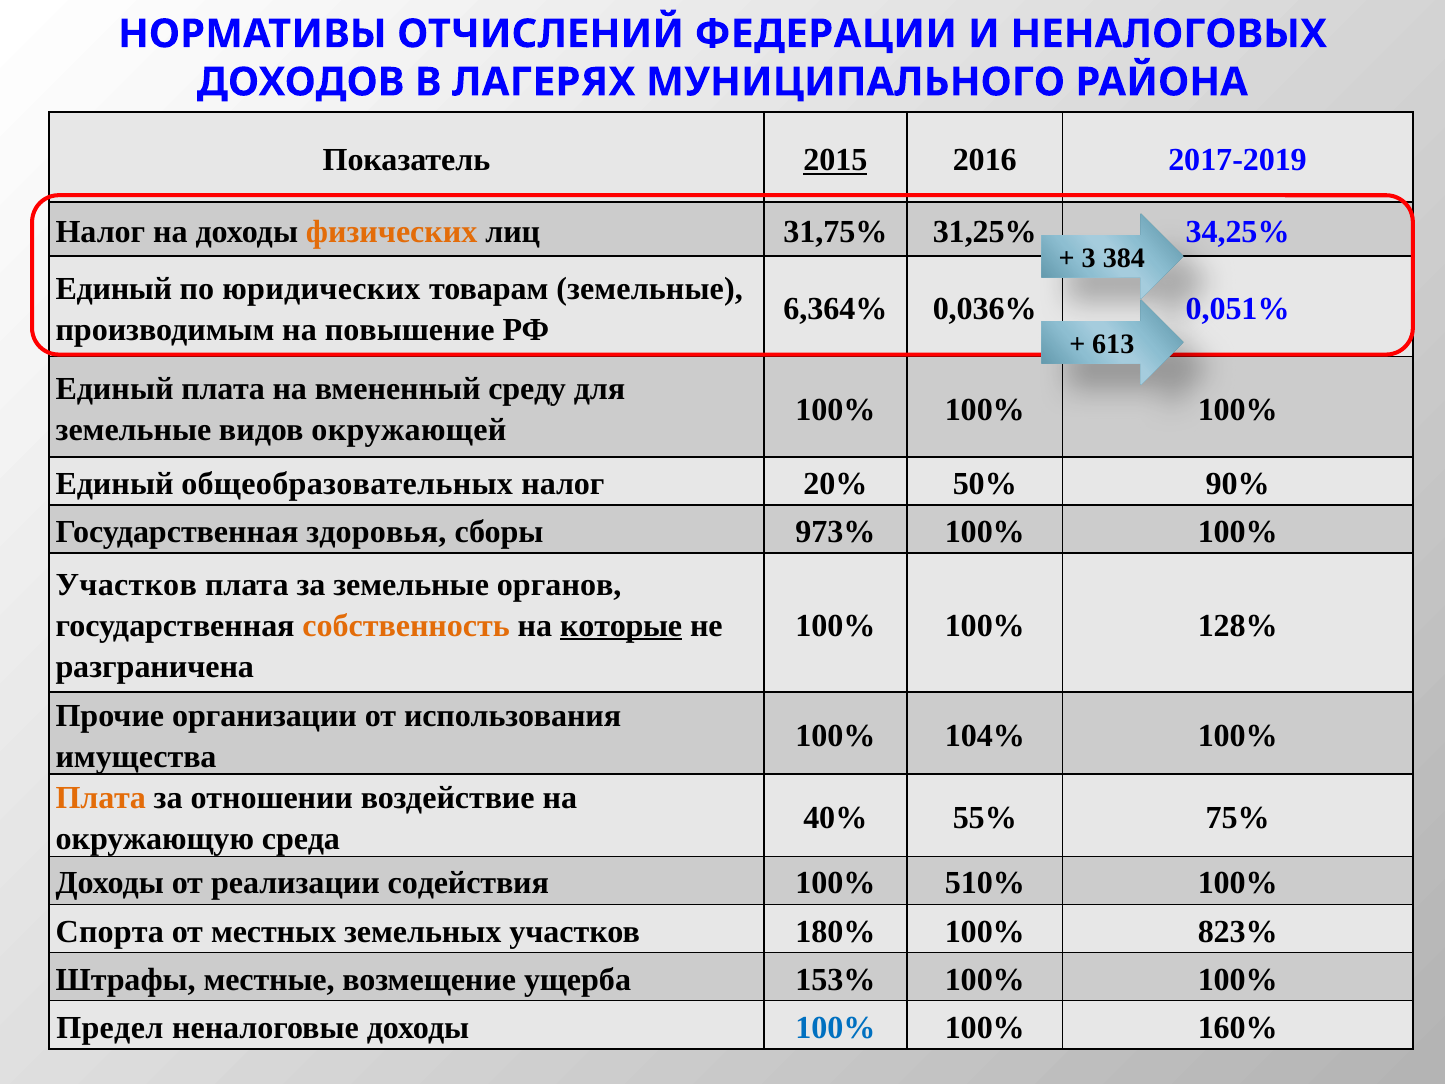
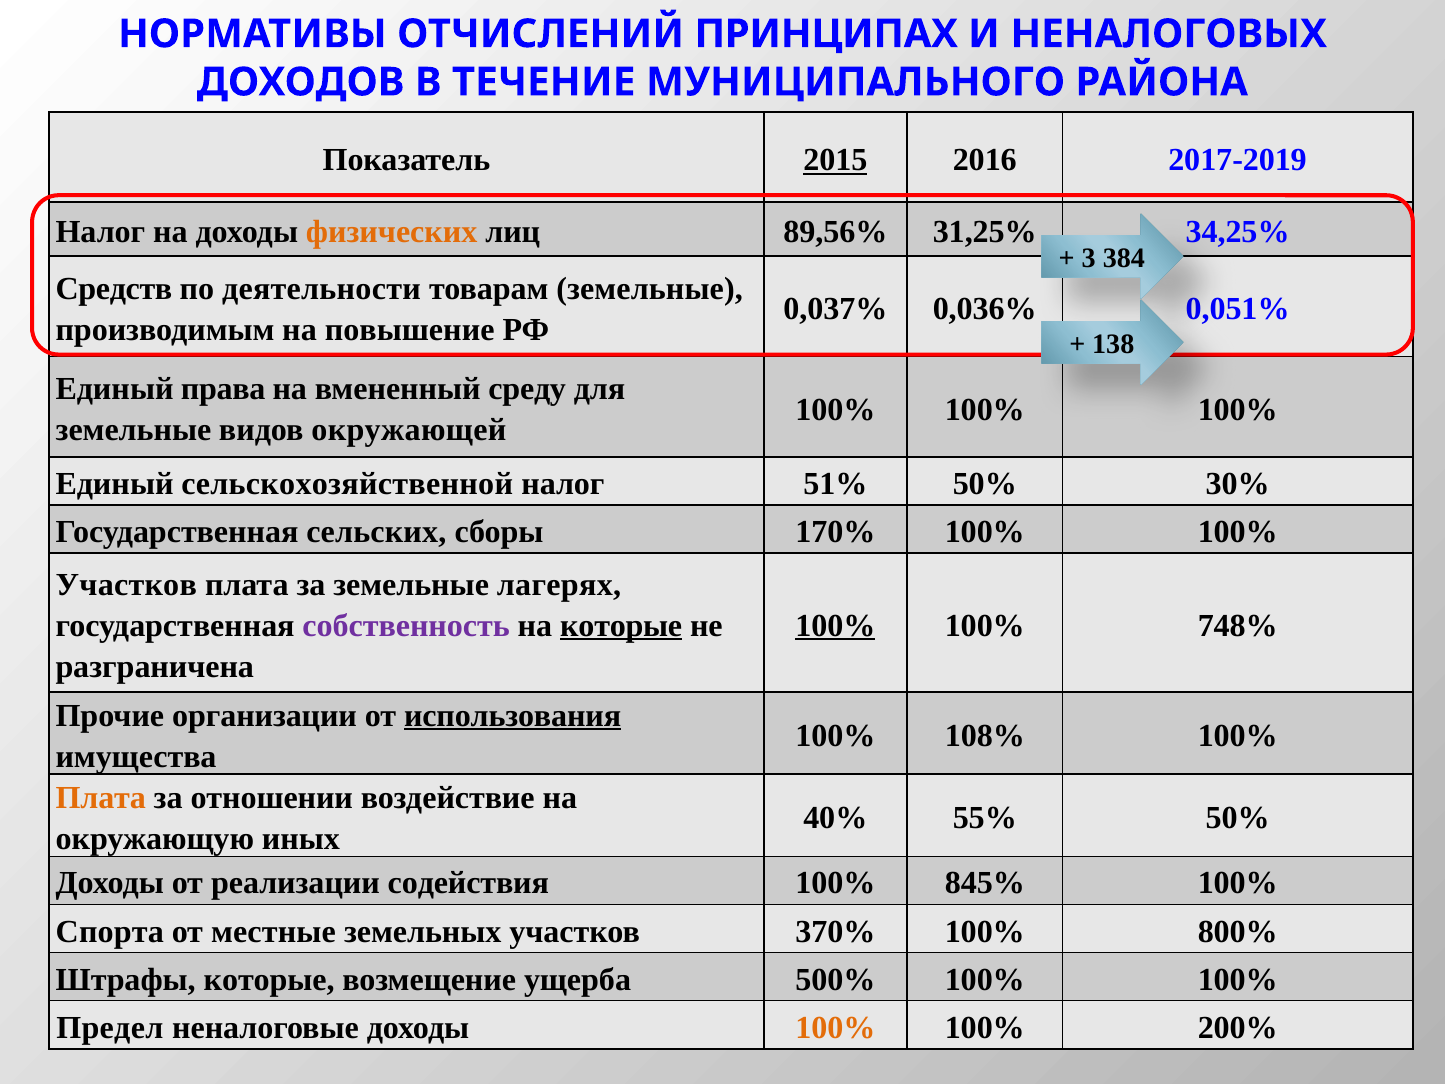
ФЕДЕРАЦИИ: ФЕДЕРАЦИИ -> ПРИНЦИПАХ
ЛАГЕРЯХ: ЛАГЕРЯХ -> ТЕЧЕНИЕ
31,75%: 31,75% -> 89,56%
Единый at (114, 289): Единый -> Средств
юридических: юридических -> деятельности
6,364%: 6,364% -> 0,037%
613: 613 -> 138
Единый плата: плата -> права
общеобразовательных: общеобразовательных -> сельскохозяйственной
20%: 20% -> 51%
90%: 90% -> 30%
здоровья: здоровья -> сельских
973%: 973% -> 170%
органов: органов -> лагерях
собственность colour: orange -> purple
100% at (835, 625) underline: none -> present
128%: 128% -> 748%
использования underline: none -> present
104%: 104% -> 108%
55% 75%: 75% -> 50%
среда: среда -> иных
510%: 510% -> 845%
местных: местных -> местные
180%: 180% -> 370%
823%: 823% -> 800%
Штрафы местные: местные -> которые
153%: 153% -> 500%
100% at (835, 1027) colour: blue -> orange
160%: 160% -> 200%
